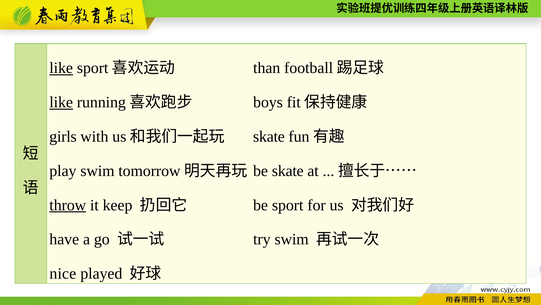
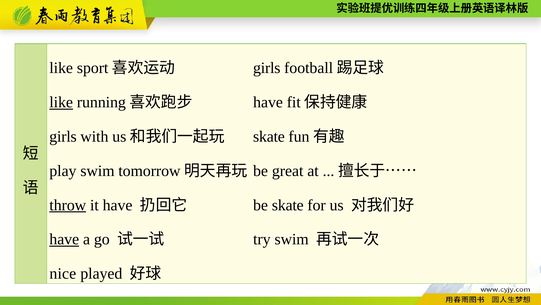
like at (61, 68) underline: present -> none
than at (267, 68): than -> girls
boys at (268, 102): boys -> have
be skate: skate -> great
it keep: keep -> have
be sport: sport -> skate
have at (64, 239) underline: none -> present
